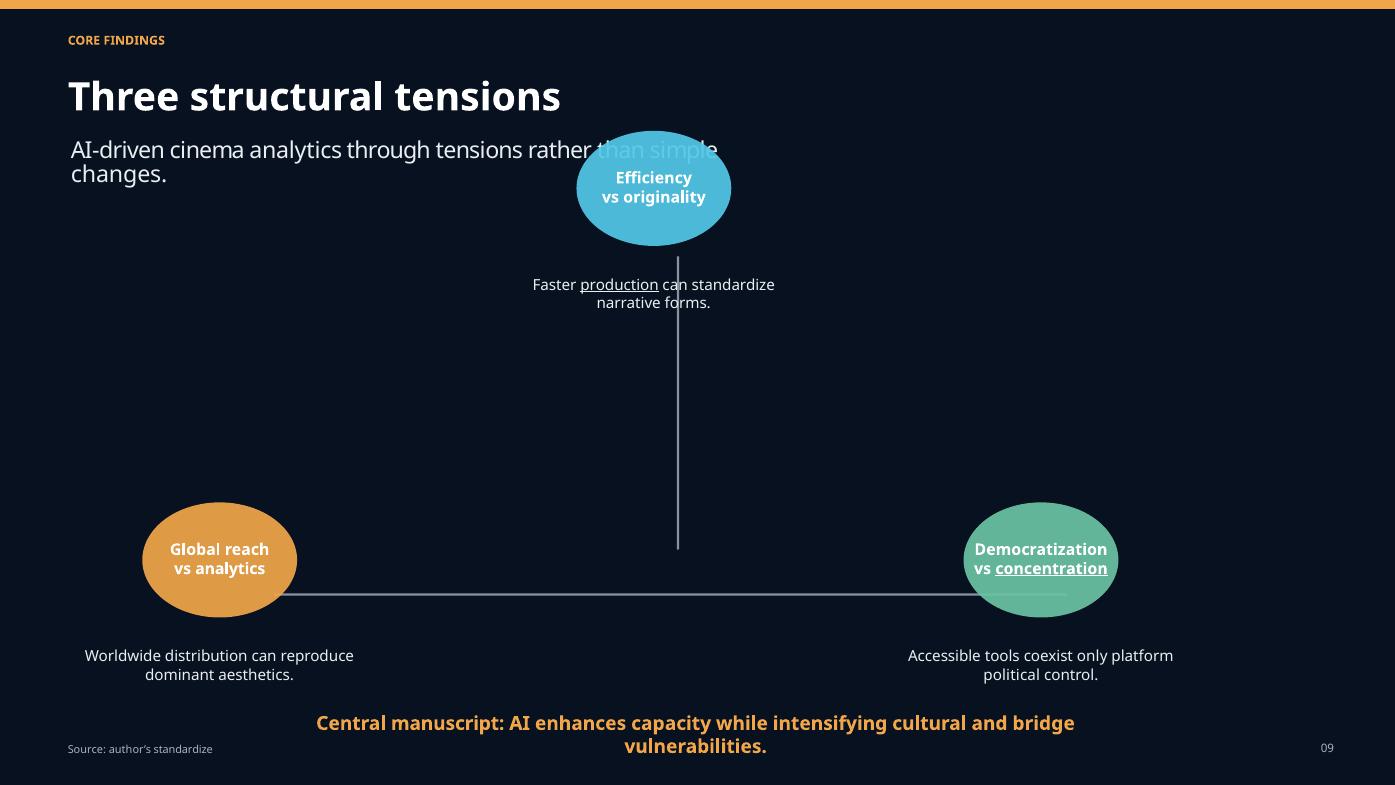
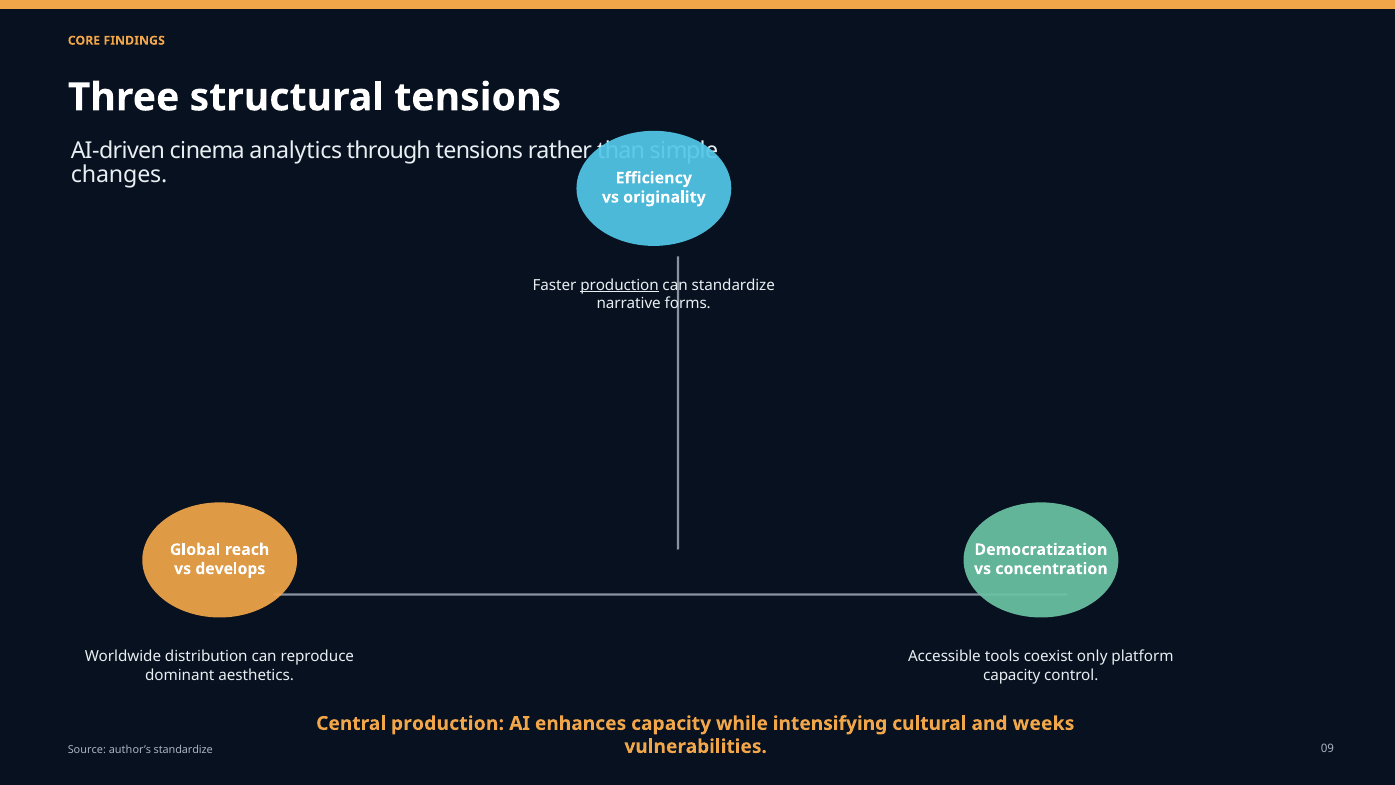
vs analytics: analytics -> develops
concentration underline: present -> none
political at (1012, 675): political -> capacity
Central manuscript: manuscript -> production
bridge: bridge -> weeks
